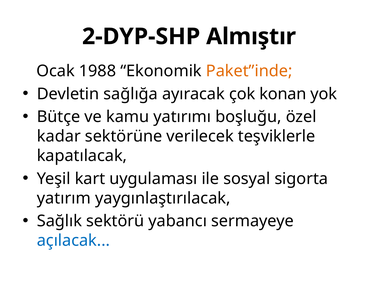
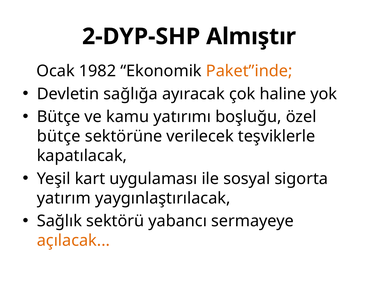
1988: 1988 -> 1982
konan: konan -> haline
kadar at (59, 137): kadar -> bütçe
açılacak colour: blue -> orange
